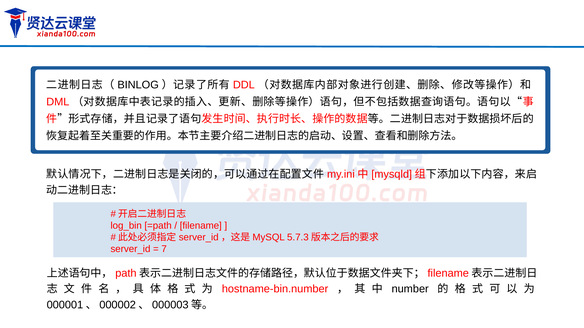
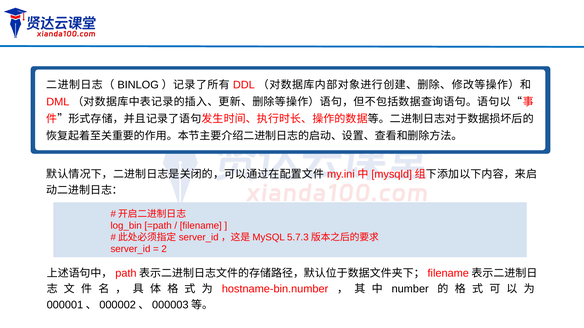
7: 7 -> 2
